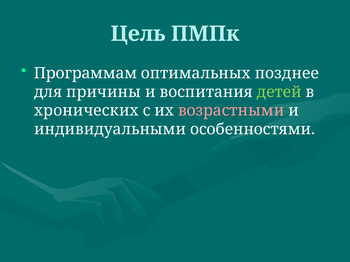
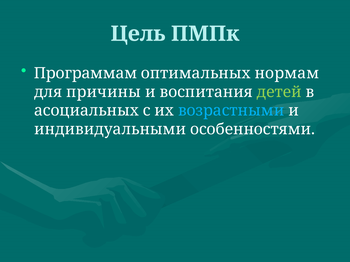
позднее: позднее -> нормам
хронических: хронических -> асоциальных
возрастными colour: pink -> light blue
